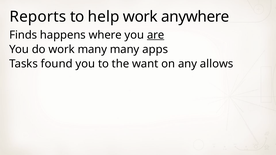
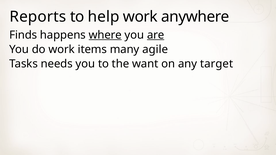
where underline: none -> present
work many: many -> items
apps: apps -> agile
found: found -> needs
allows: allows -> target
